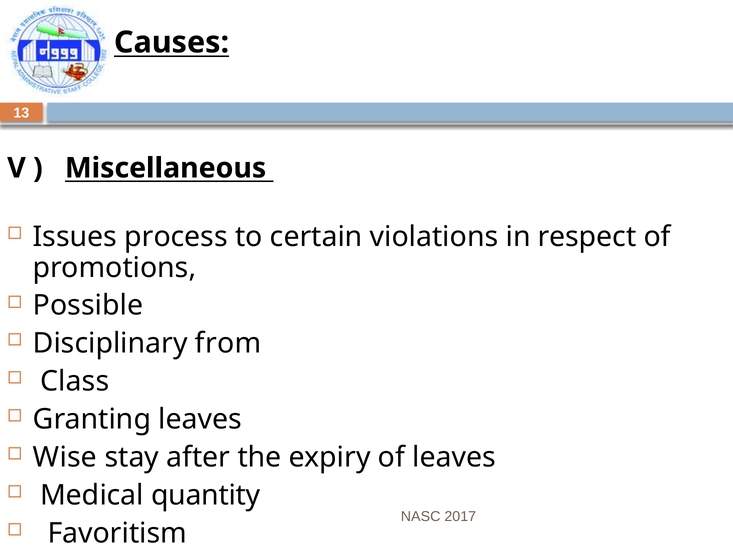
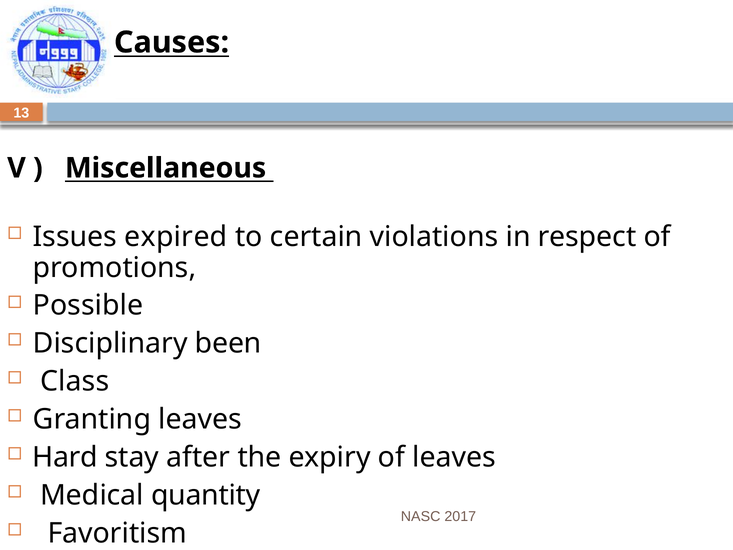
process: process -> expired
from: from -> been
Wise: Wise -> Hard
